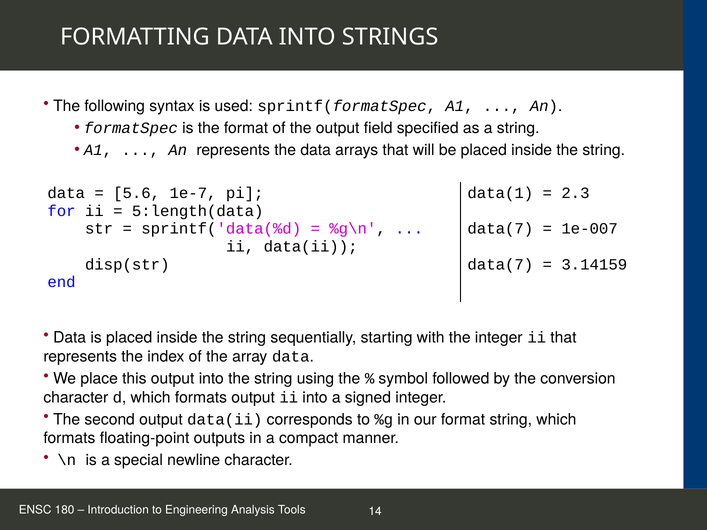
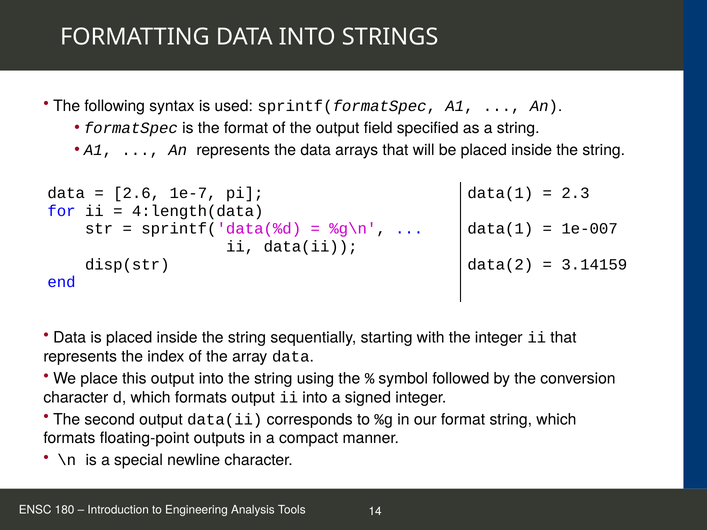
5.6: 5.6 -> 2.6
5:length(data: 5:length(data -> 4:length(data
data(7 at (500, 229): data(7 -> data(1
data(7 at (500, 264): data(7 -> data(2
